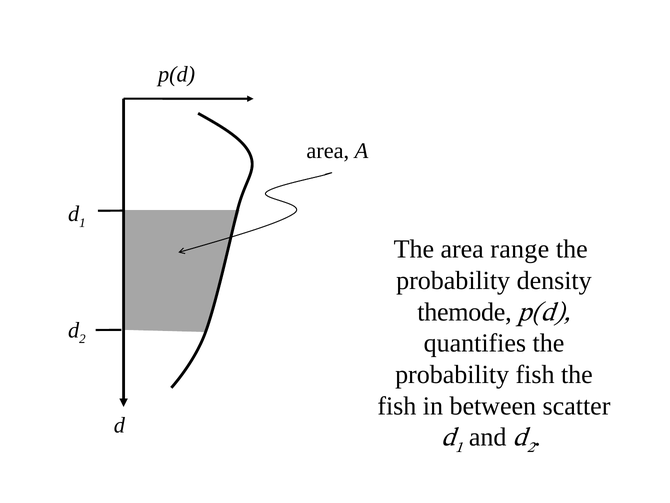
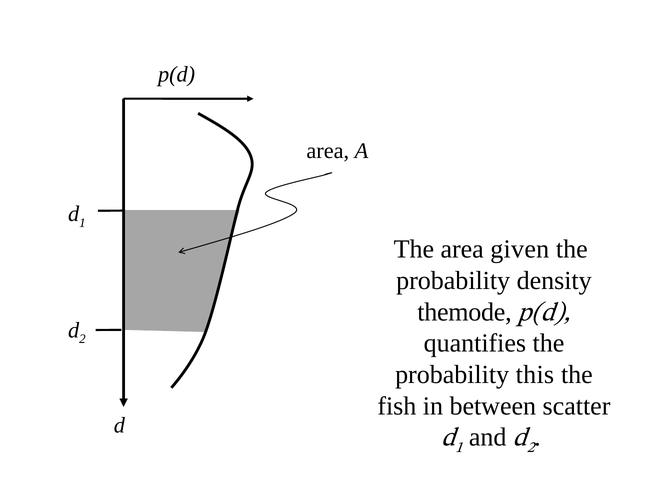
range: range -> given
probability fish: fish -> this
